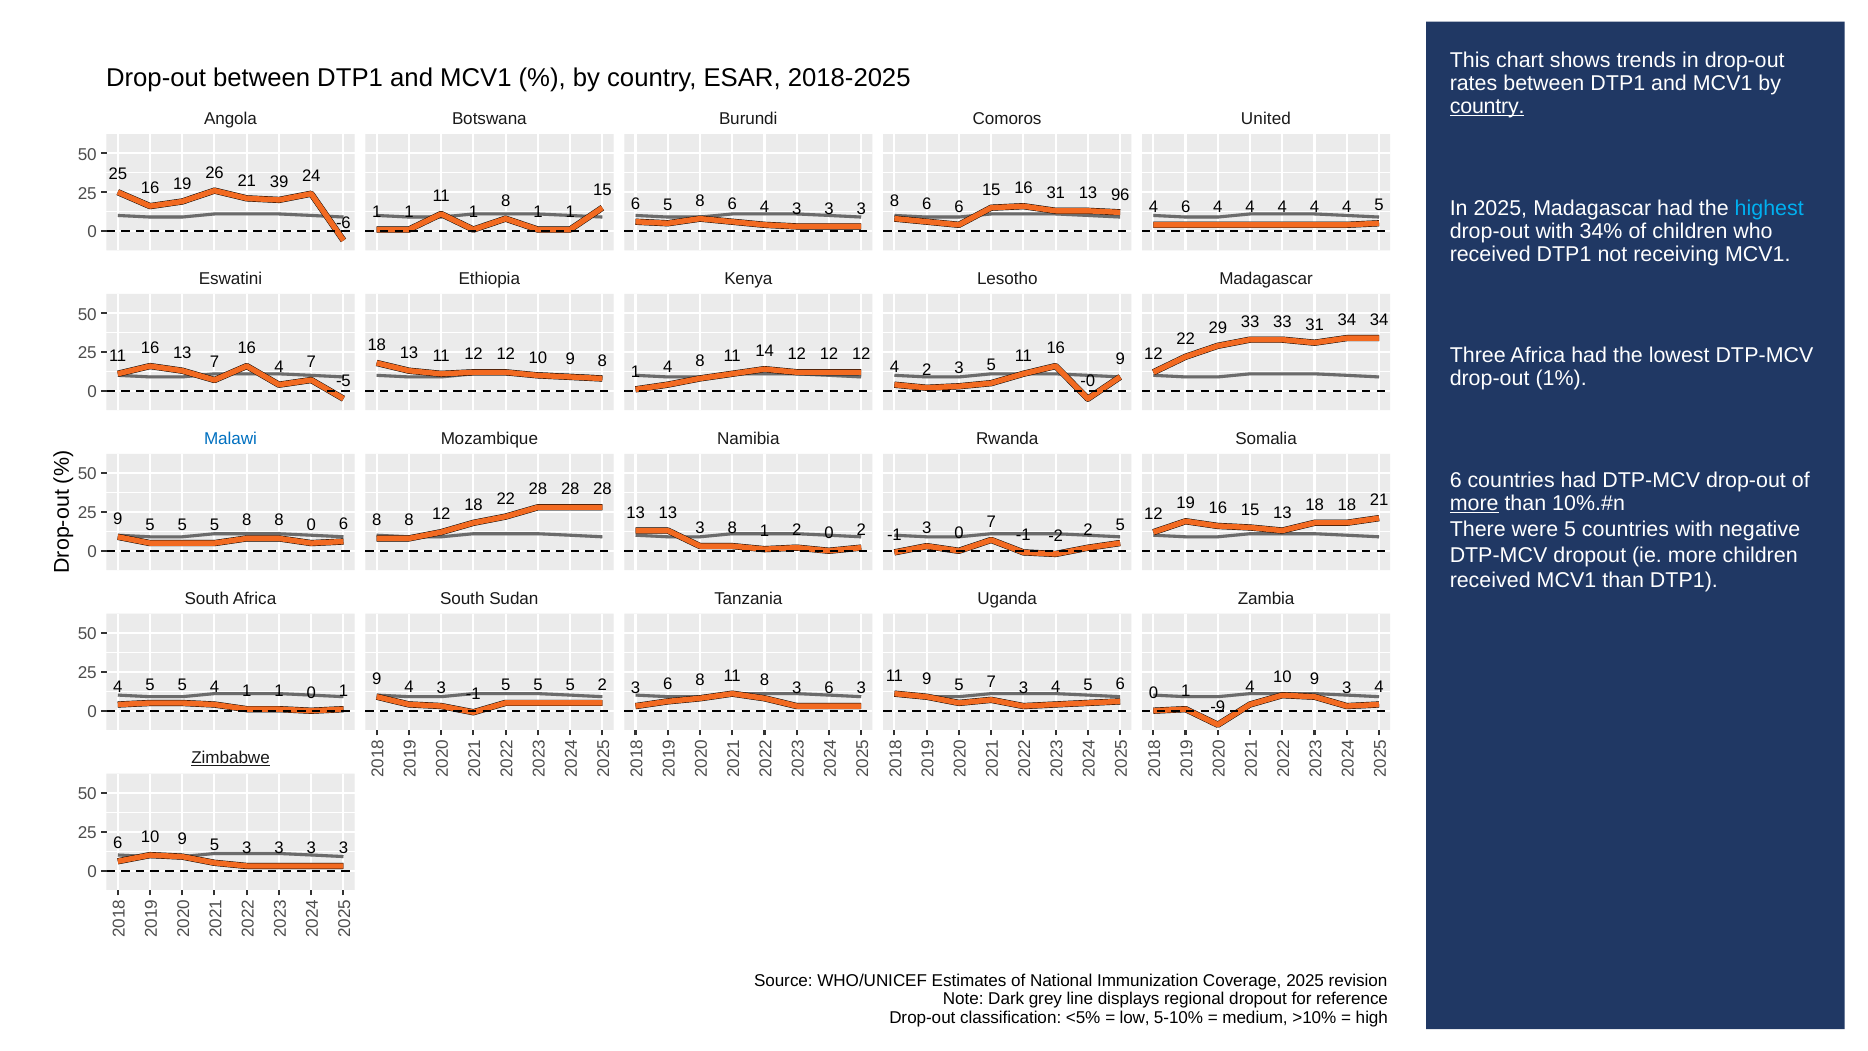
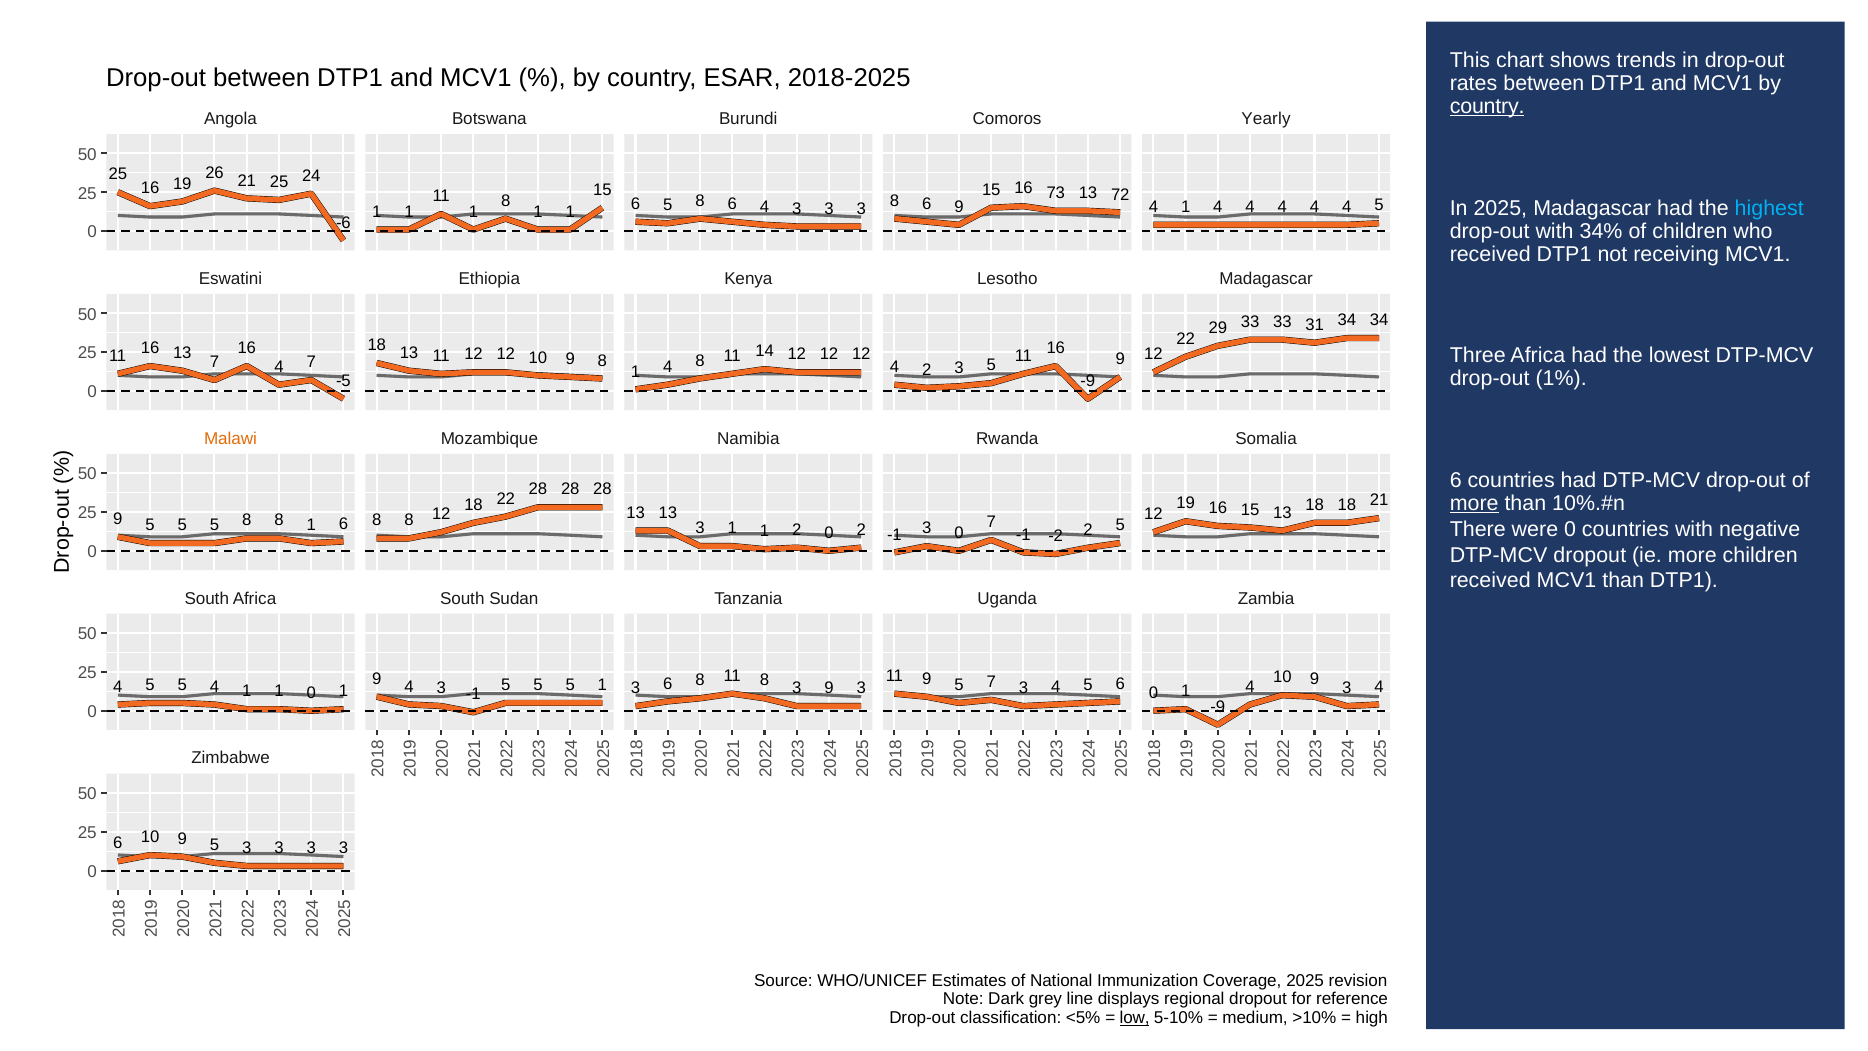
United: United -> Yearly
21 39: 39 -> 25
16 31: 31 -> 73
96: 96 -> 72
6 6: 6 -> 9
6 at (1186, 207): 6 -> 1
-0 at (1088, 381): -0 -> -9
Malawi colour: blue -> orange
8 8 0: 0 -> 1
were 5: 5 -> 0
8 at (732, 528): 8 -> 1
5 5 2: 2 -> 1
8 3 6: 6 -> 9
Zimbabwe underline: present -> none
low underline: none -> present
